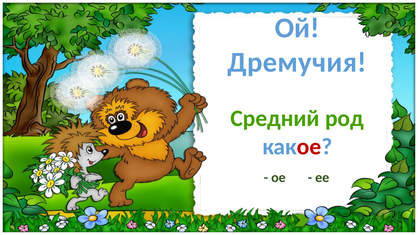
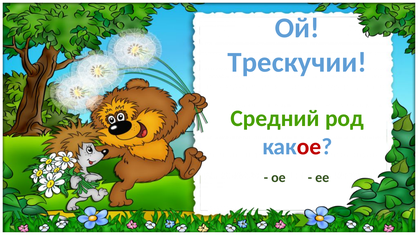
Дремучия: Дремучия -> Трескучии
